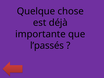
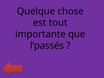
déjà: déjà -> tout
